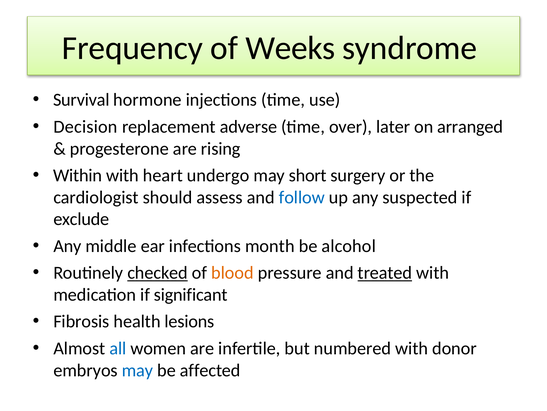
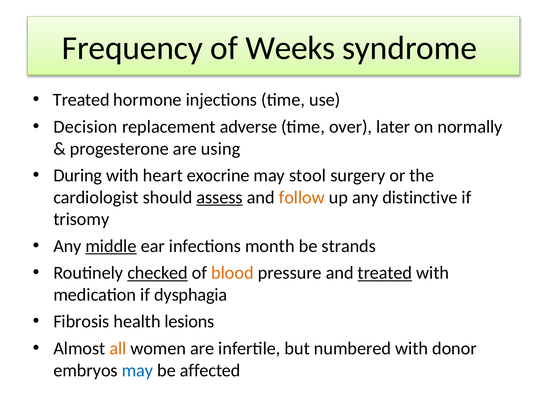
Survival at (81, 100): Survival -> Treated
arranged: arranged -> normally
rising: rising -> using
Within: Within -> During
undergo: undergo -> exocrine
short: short -> stool
assess underline: none -> present
follow colour: blue -> orange
suspected: suspected -> distinctive
exclude: exclude -> trisomy
middle underline: none -> present
alcohol: alcohol -> strands
significant: significant -> dysphagia
all colour: blue -> orange
